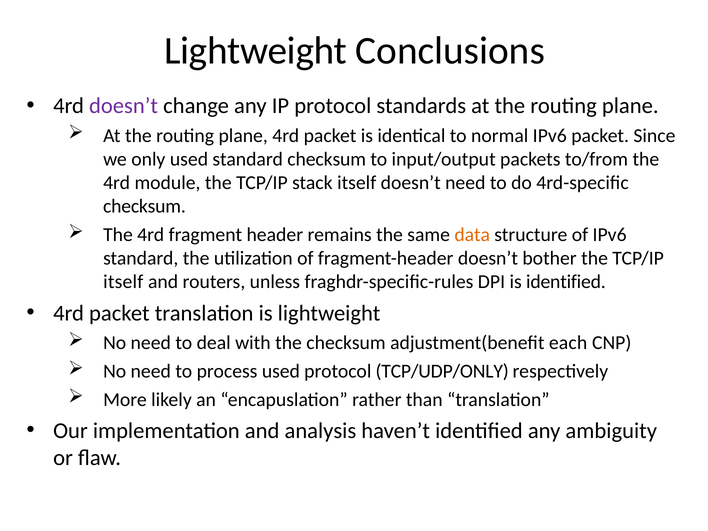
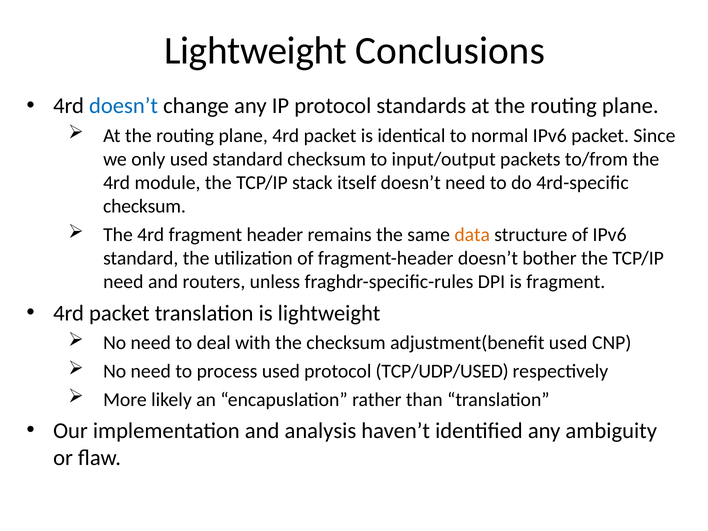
doesn’t at (124, 106) colour: purple -> blue
itself at (123, 282): itself -> need
is identified: identified -> fragment
adjustment(benefit each: each -> used
TCP/UDP/ONLY: TCP/UDP/ONLY -> TCP/UDP/USED
